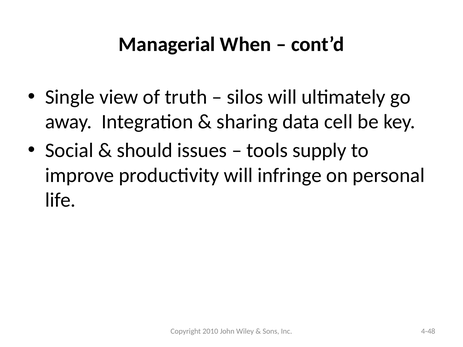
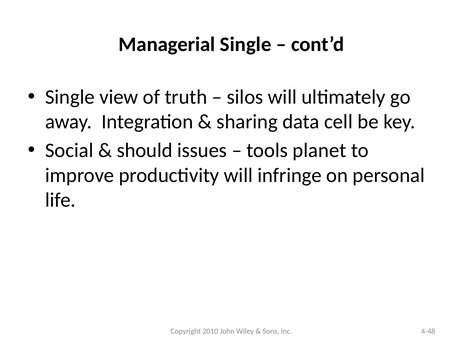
Managerial When: When -> Single
supply: supply -> planet
